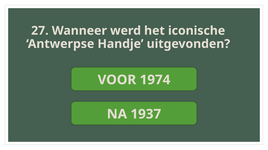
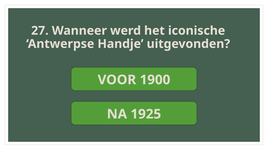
1974: 1974 -> 1900
1937: 1937 -> 1925
